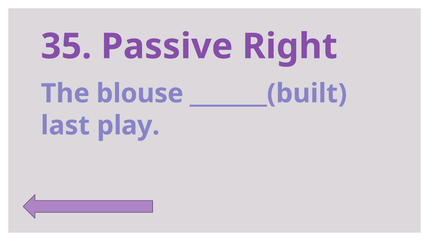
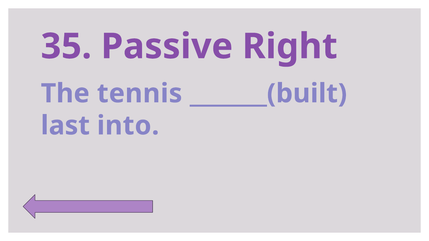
blouse: blouse -> tennis
play: play -> into
